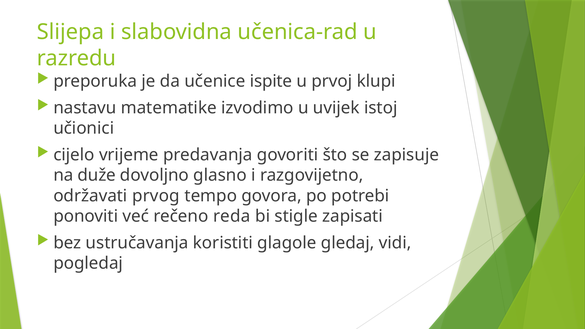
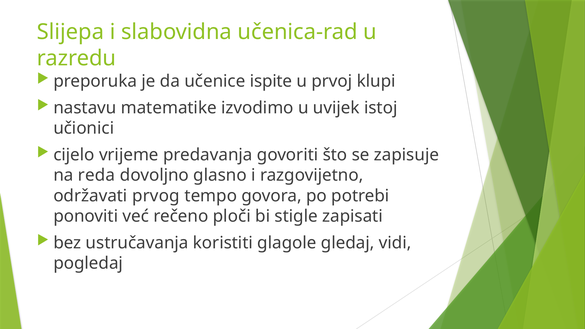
duže: duže -> reda
reda: reda -> ploči
